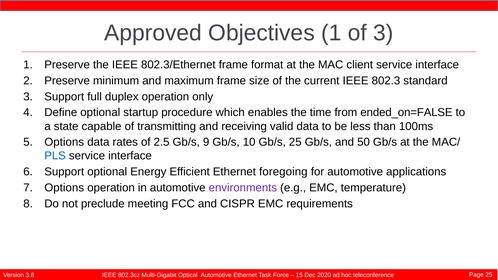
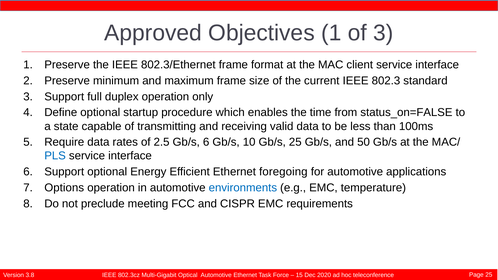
ended_on=FALSE: ended_on=FALSE -> status_on=FALSE
5 Options: Options -> Require
Gb/s 9: 9 -> 6
environments colour: purple -> blue
